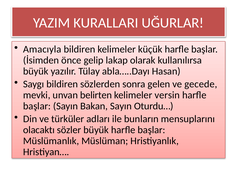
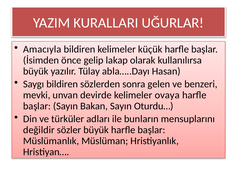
gecede: gecede -> benzeri
belirten: belirten -> devirde
versin: versin -> ovaya
olacaktı: olacaktı -> değildir
